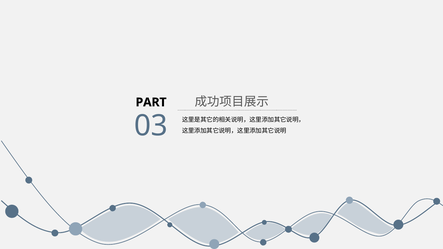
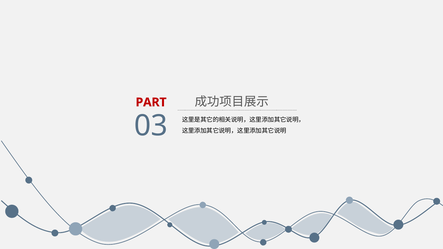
PART colour: black -> red
